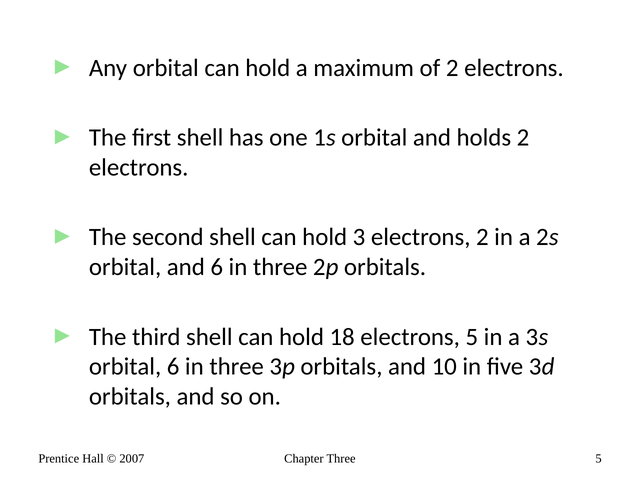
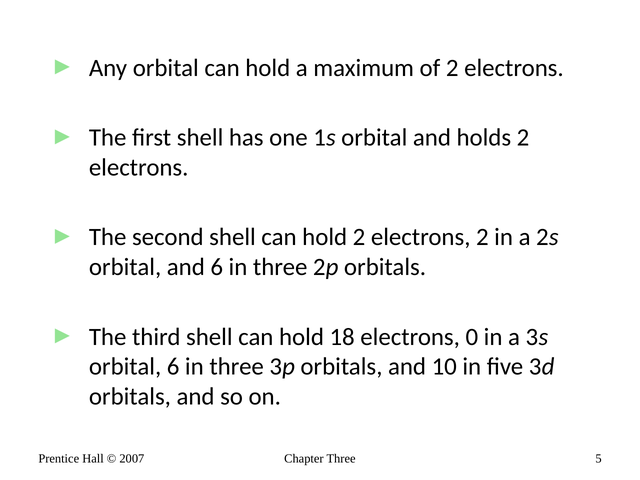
hold 3: 3 -> 2
electrons 5: 5 -> 0
